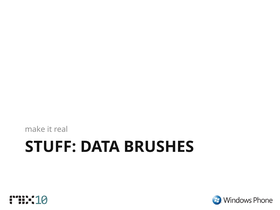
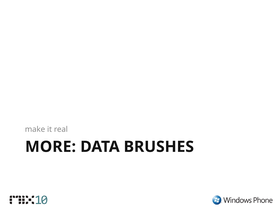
STUFF: STUFF -> MORE
